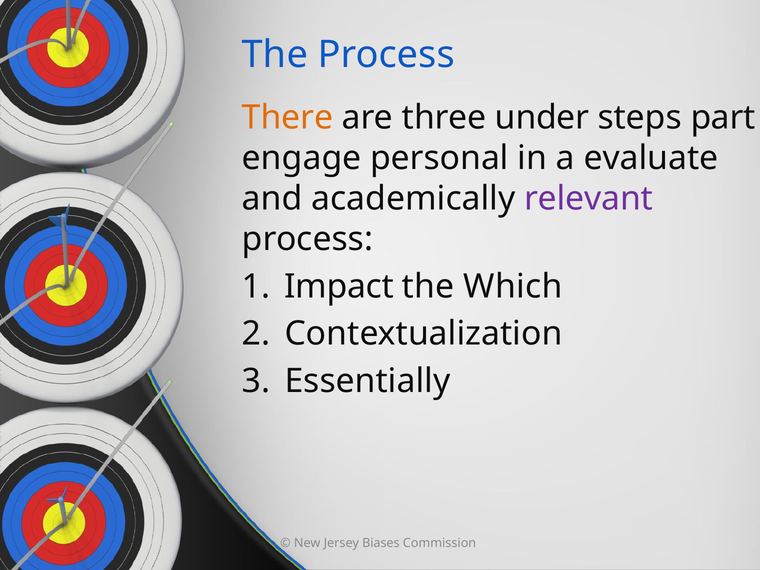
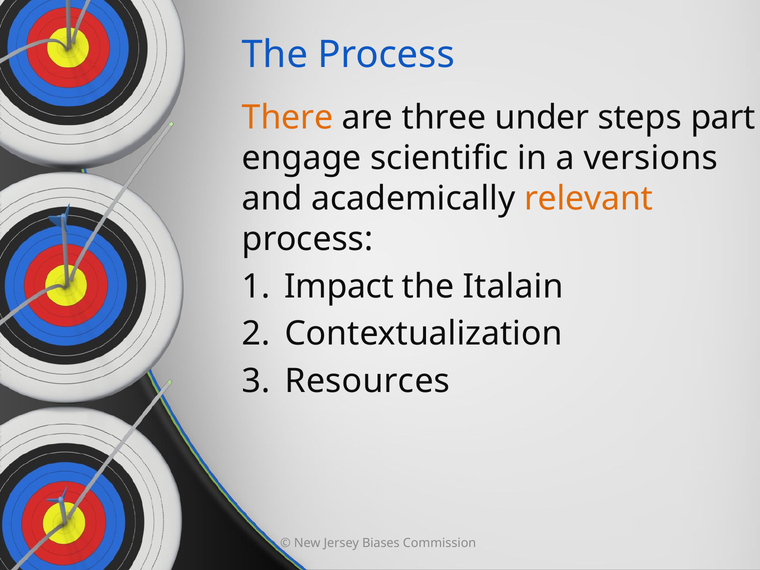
personal: personal -> scientific
evaluate: evaluate -> versions
relevant colour: purple -> orange
Which: Which -> Italain
Essentially: Essentially -> Resources
